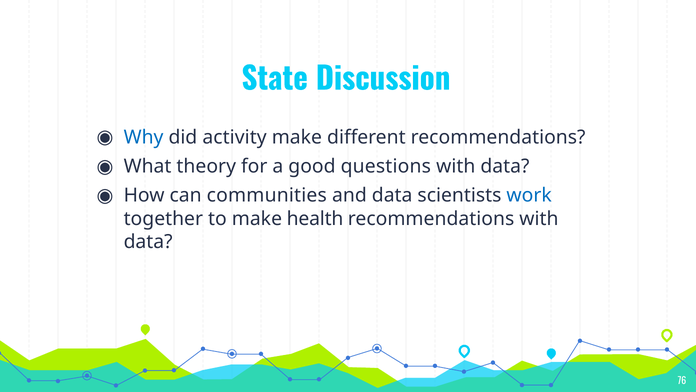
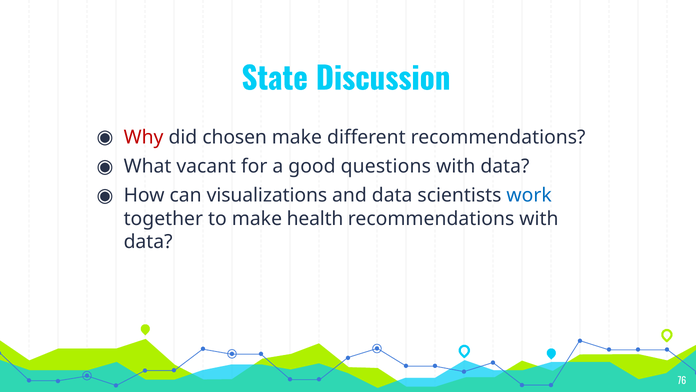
Why colour: blue -> red
activity: activity -> chosen
theory: theory -> vacant
communities: communities -> visualizations
